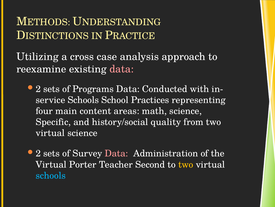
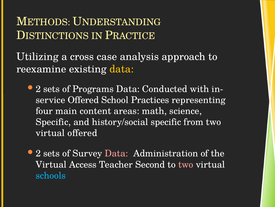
data at (122, 69) colour: pink -> yellow
Schools at (83, 100): Schools -> Offered
history/social quality: quality -> specific
virtual science: science -> offered
Porter: Porter -> Access
two at (186, 164) colour: yellow -> pink
